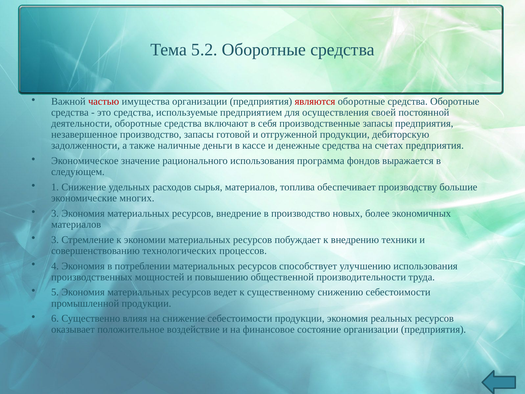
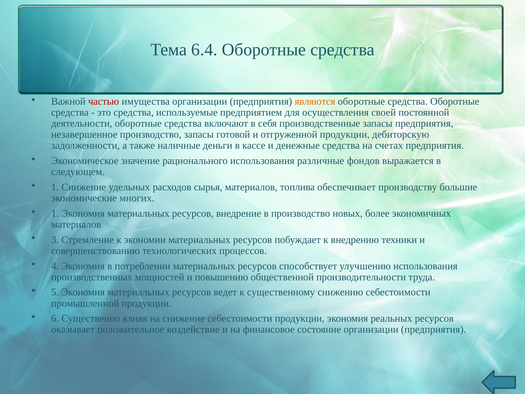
5.2: 5.2 -> 6.4
являются colour: red -> orange
программа: программа -> различные
3 at (55, 213): 3 -> 1
